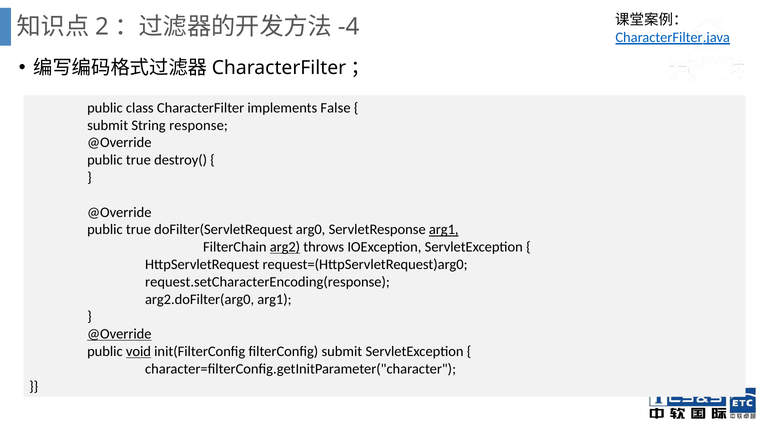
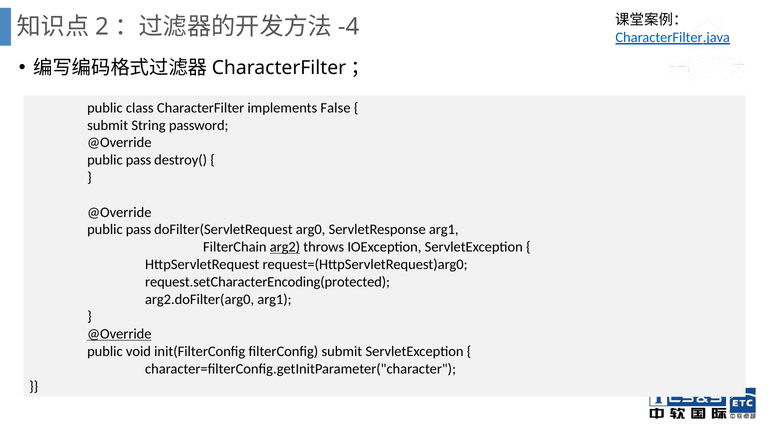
response: response -> password
true at (138, 160): true -> pass
true at (138, 230): true -> pass
arg1 at (444, 230) underline: present -> none
request.setCharacterEncoding(response: request.setCharacterEncoding(response -> request.setCharacterEncoding(protected
void underline: present -> none
